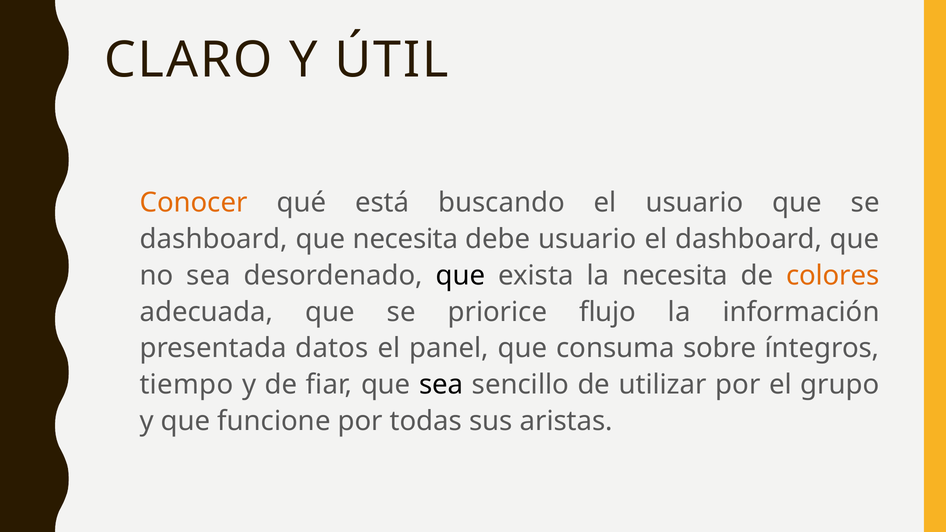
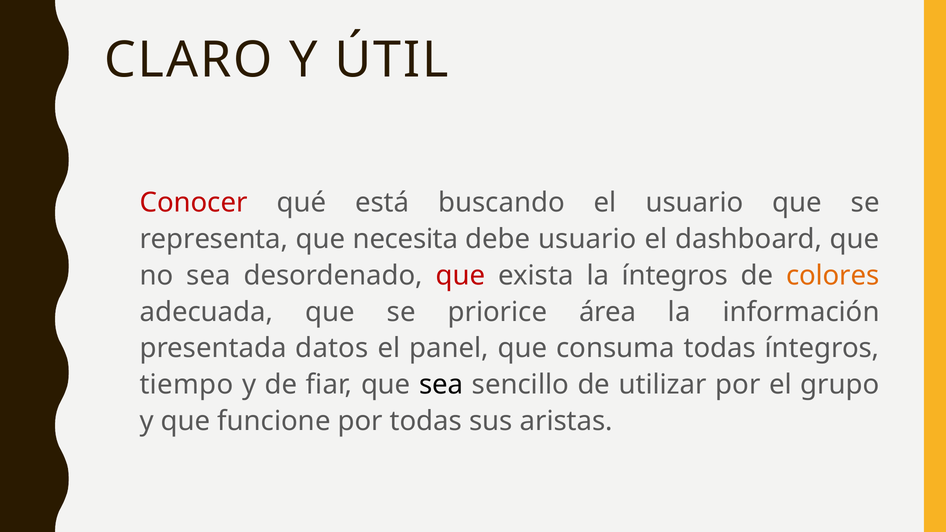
Conocer colour: orange -> red
dashboard at (214, 239): dashboard -> representa
que at (461, 276) colour: black -> red
la necesita: necesita -> íntegros
flujo: flujo -> área
consuma sobre: sobre -> todas
